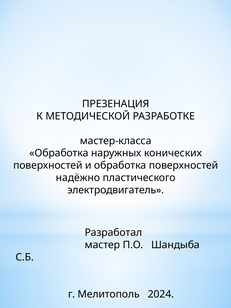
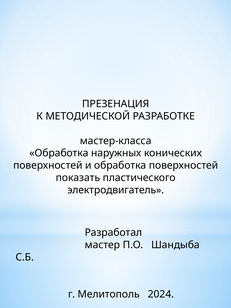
надёжно: надёжно -> показать
